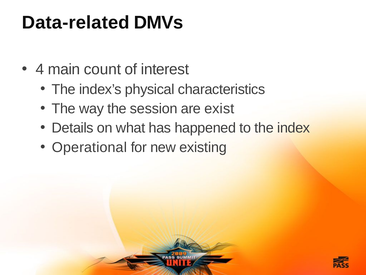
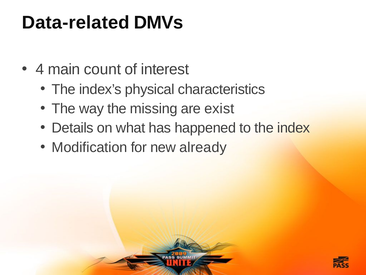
session: session -> missing
Operational: Operational -> Modification
existing: existing -> already
